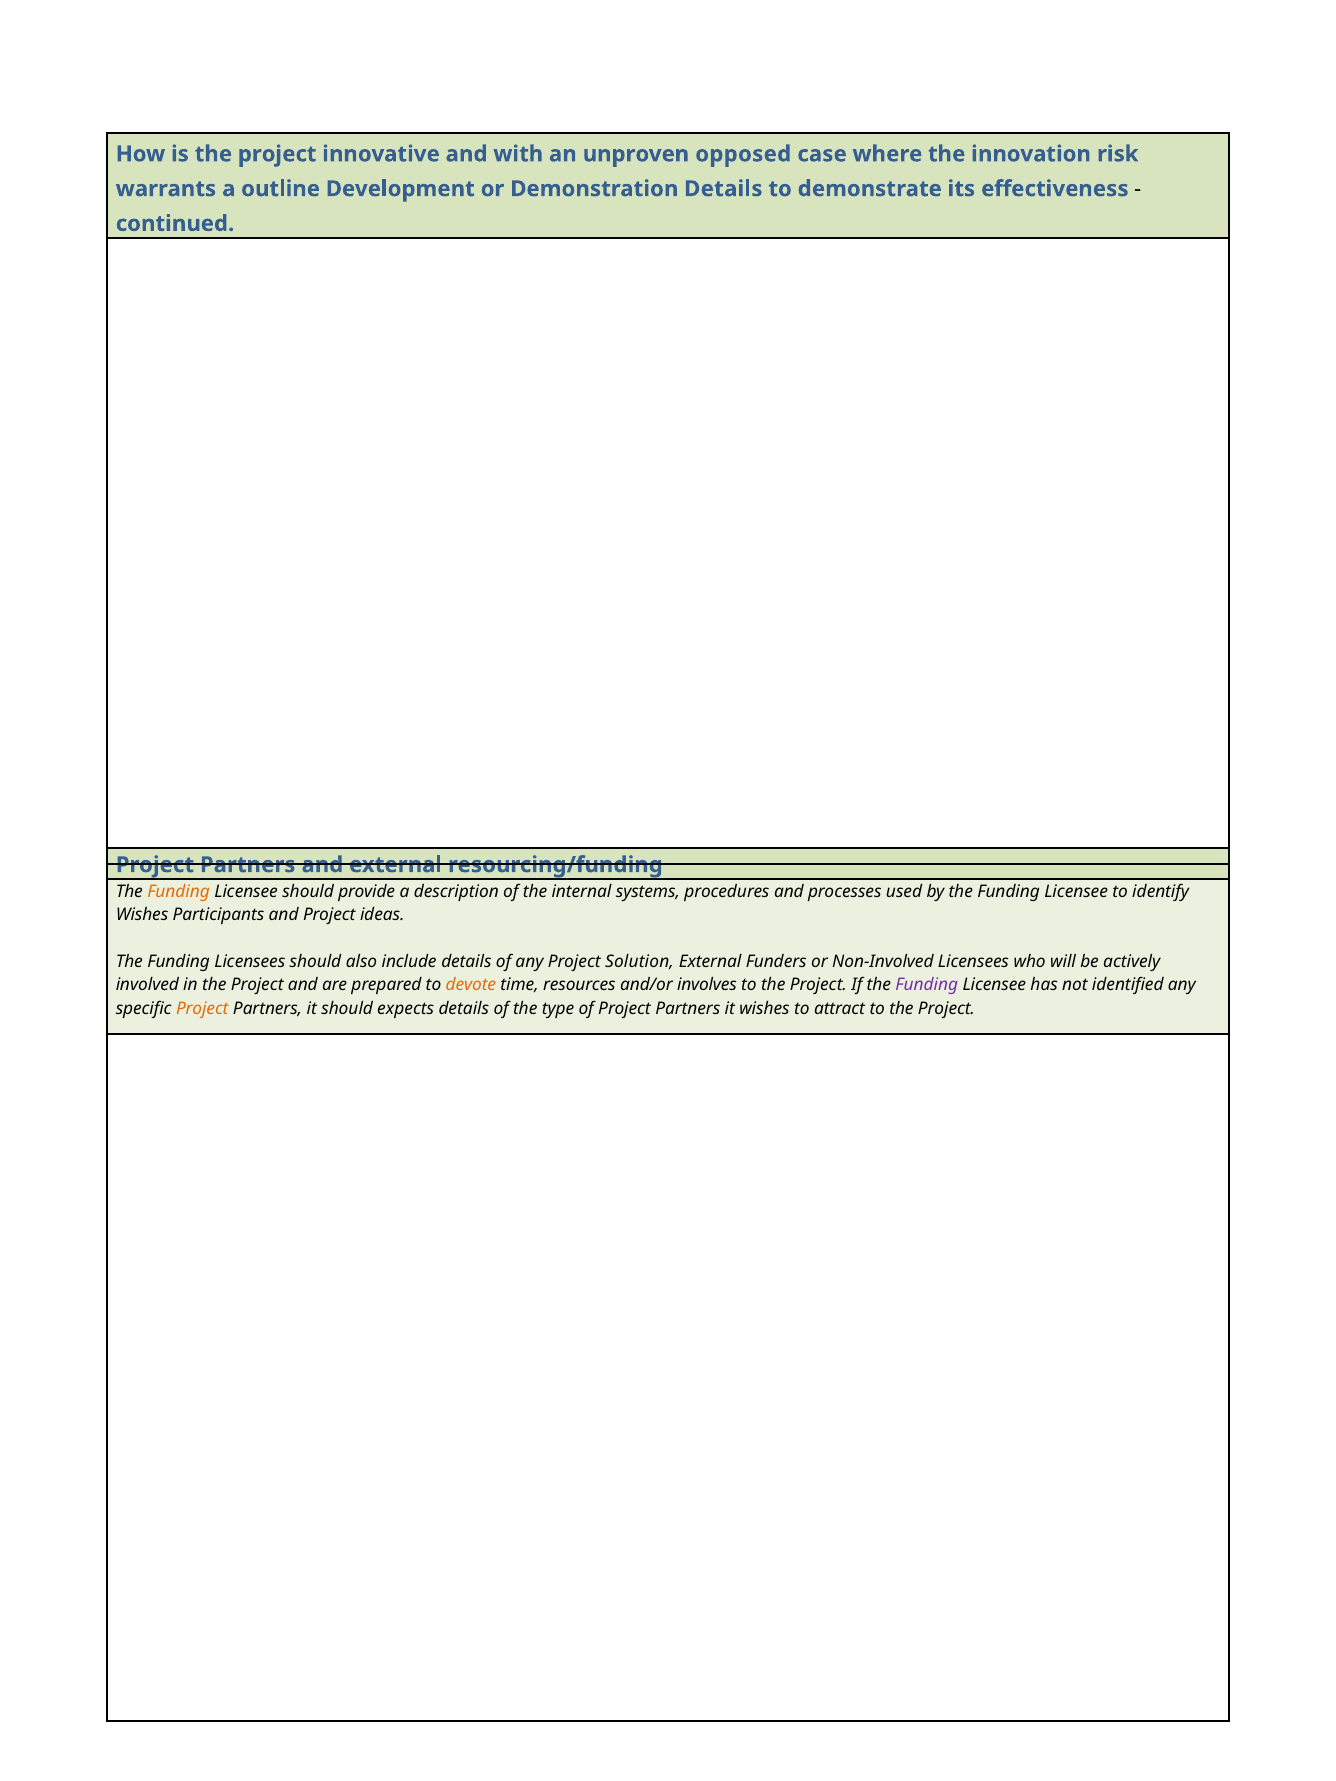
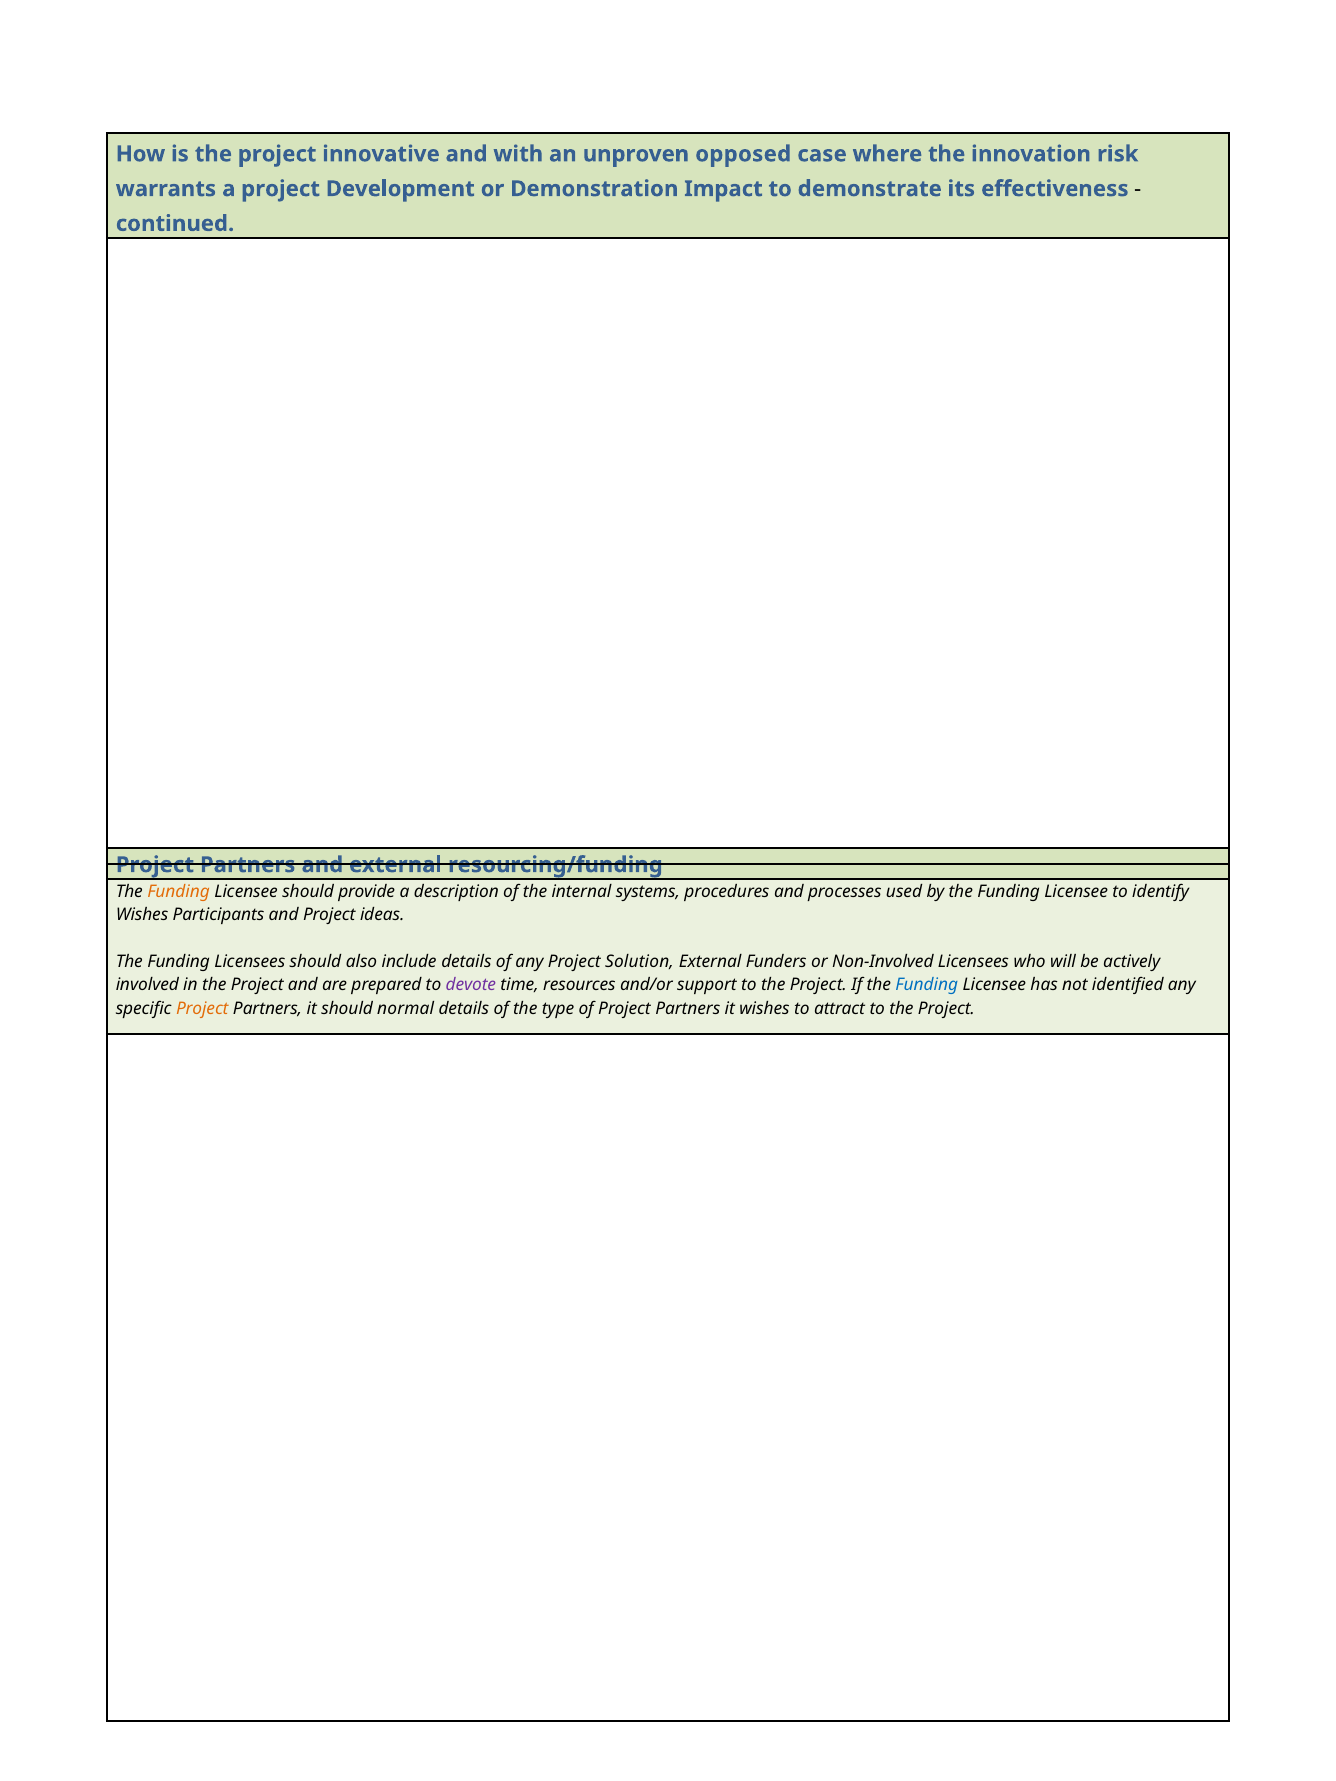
a outline: outline -> project
Demonstration Details: Details -> Impact
devote colour: orange -> purple
involves: involves -> support
Funding at (927, 985) colour: purple -> blue
expects: expects -> normal
